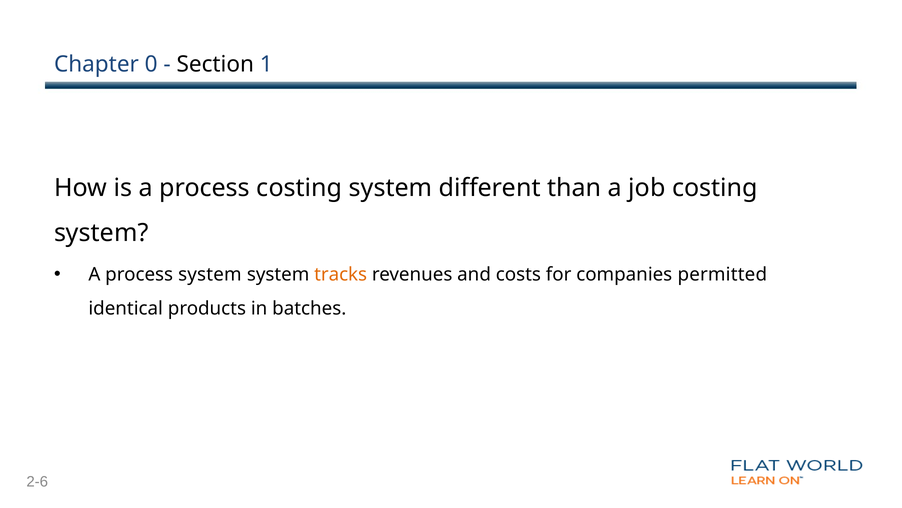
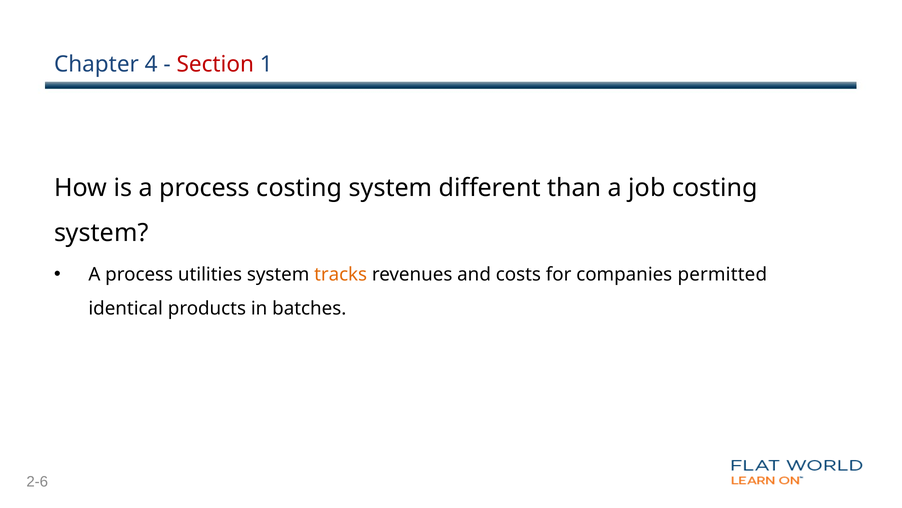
0: 0 -> 4
Section colour: black -> red
process system: system -> utilities
